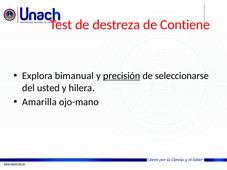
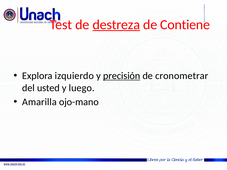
destreza underline: none -> present
bimanual: bimanual -> izquierdo
seleccionarse: seleccionarse -> cronometrar
hilera: hilera -> luego
